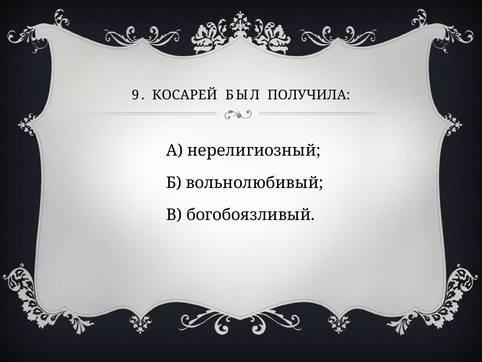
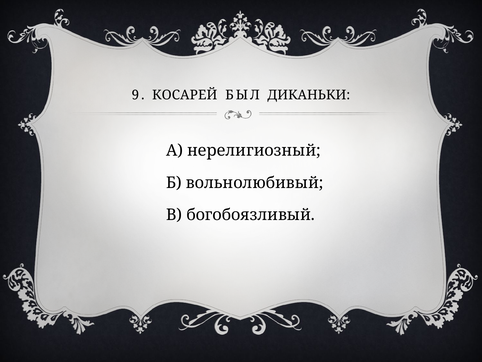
ПОЛУЧИЛА: ПОЛУЧИЛА -> ДИКАНЬКИ
